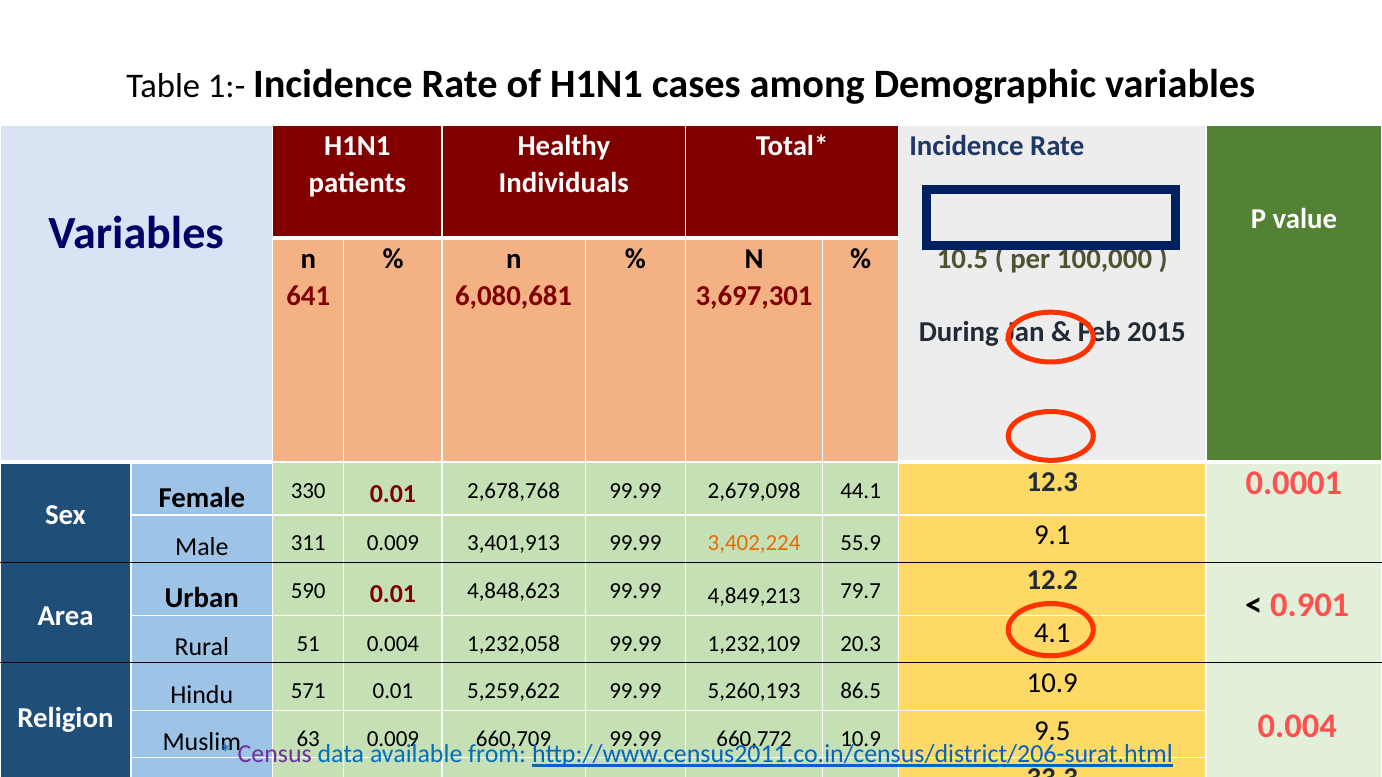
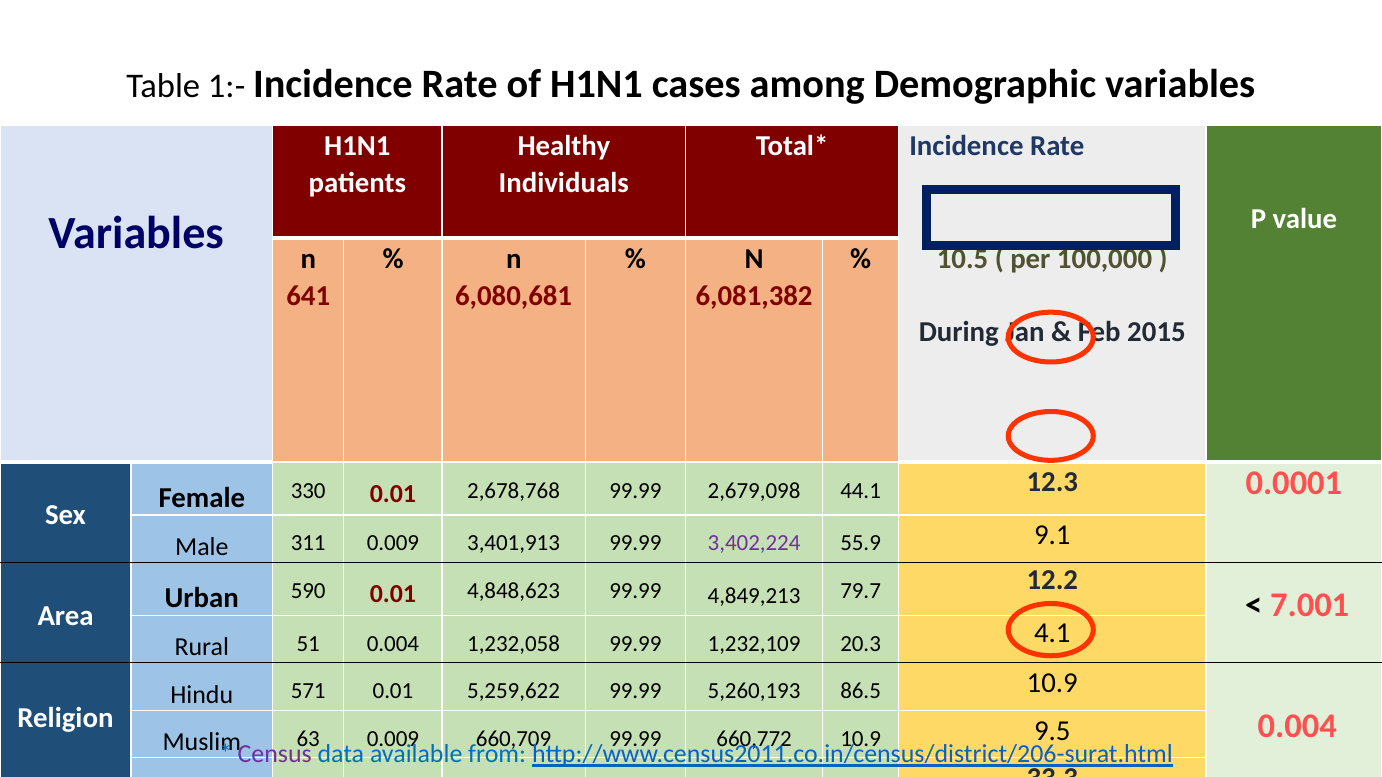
3,697,301: 3,697,301 -> 6,081,382
3,402,224 colour: orange -> purple
0.901: 0.901 -> 7.001
